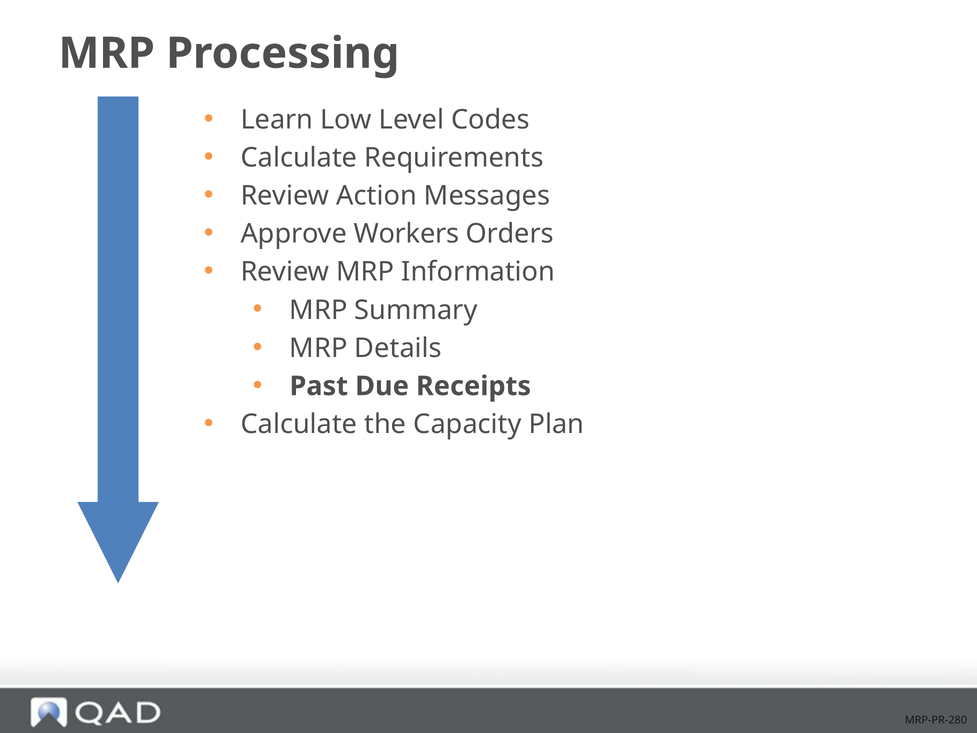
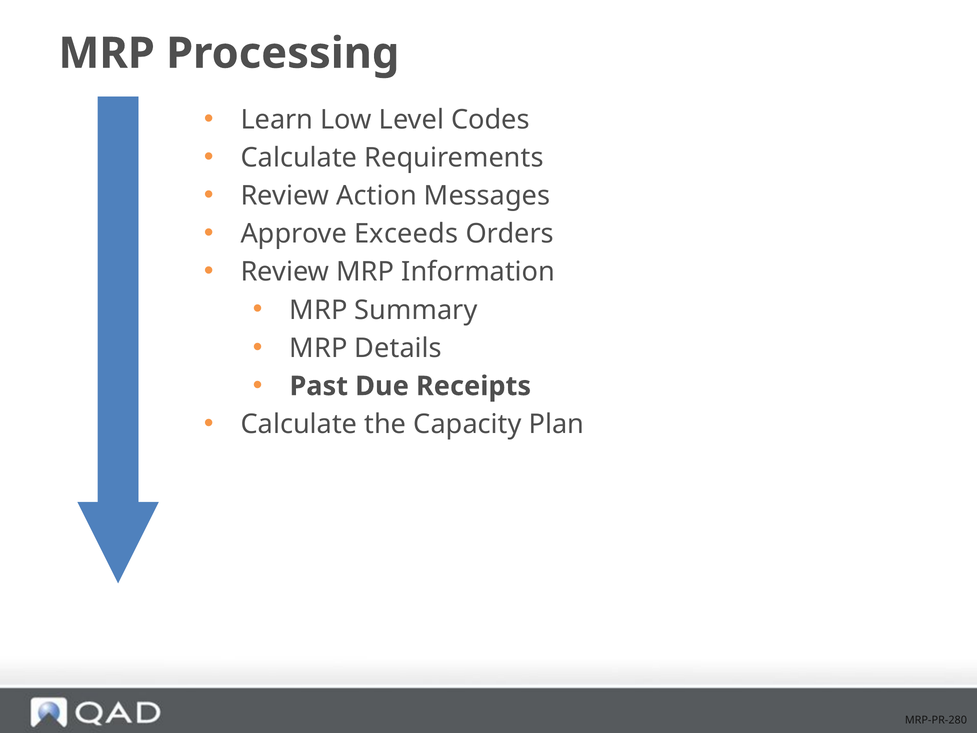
Workers: Workers -> Exceeds
